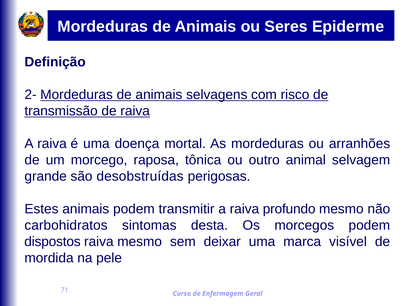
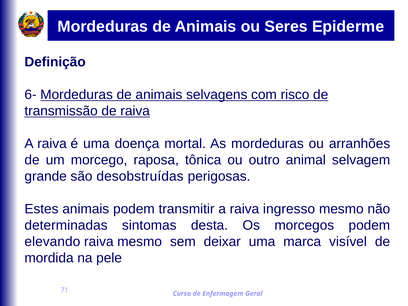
2-: 2- -> 6-
profundo: profundo -> ingresso
carbohidratos: carbohidratos -> determinadas
dispostos: dispostos -> elevando
